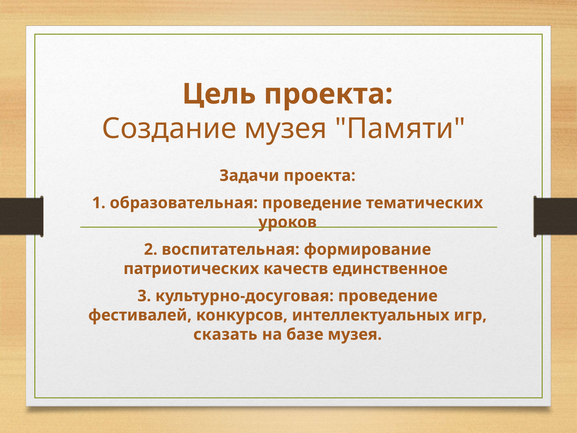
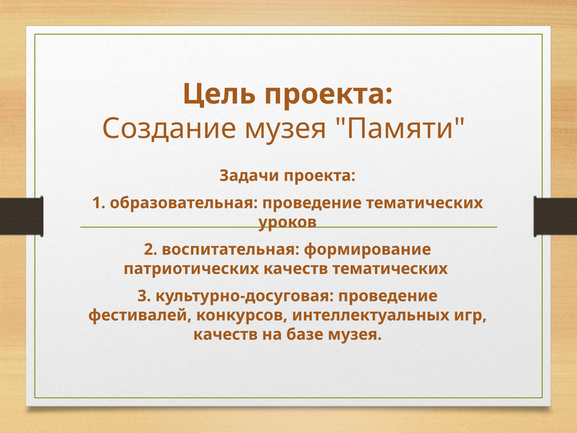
качеств единственное: единственное -> тематических
сказать at (225, 334): сказать -> качеств
